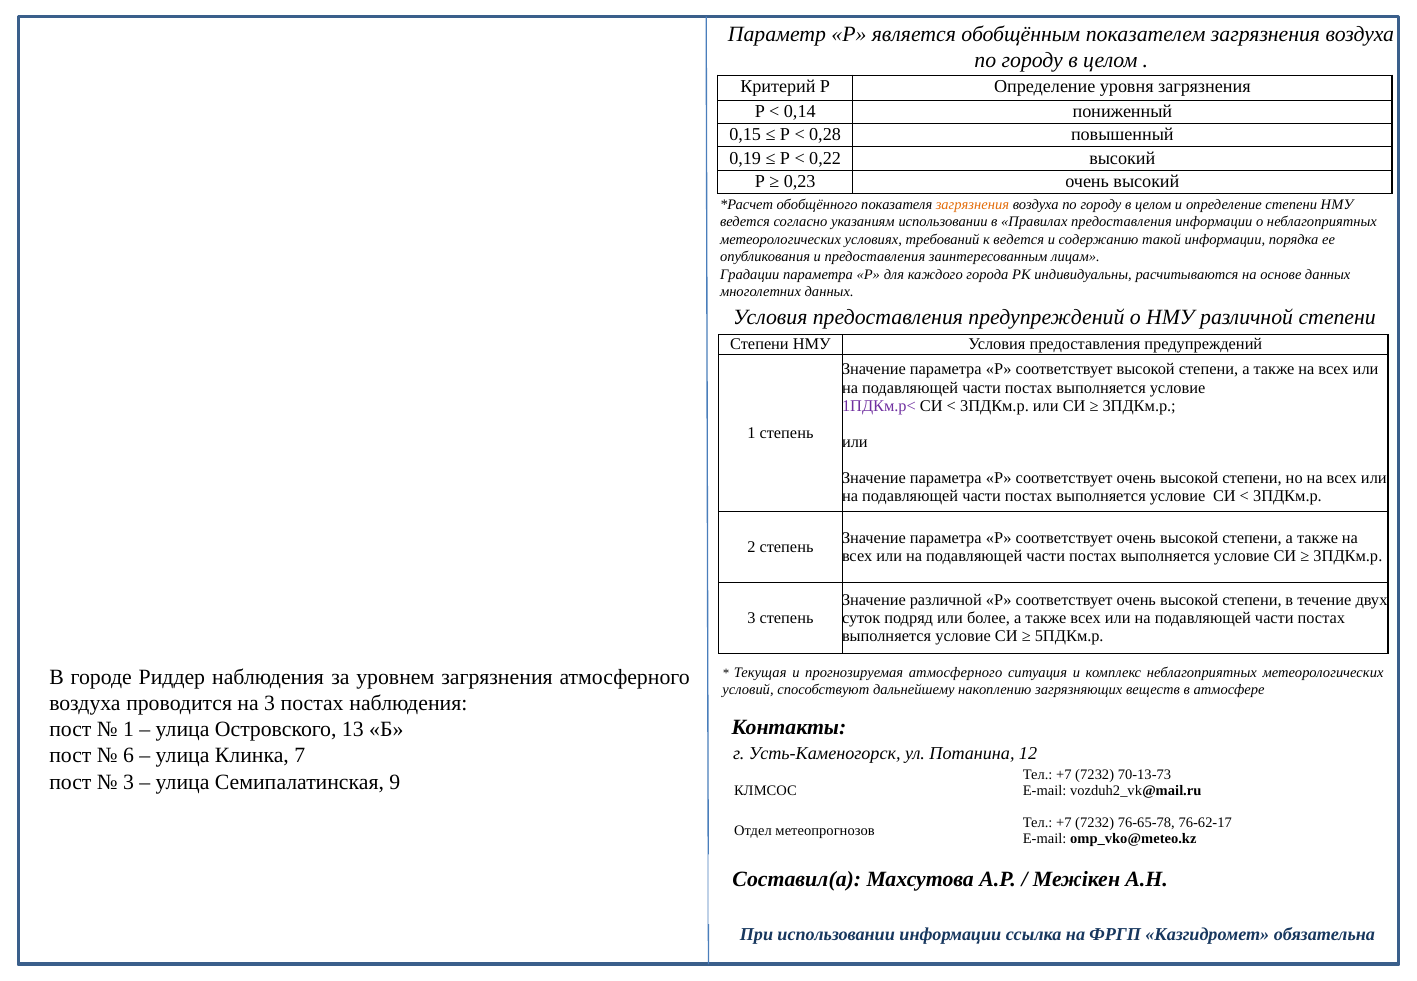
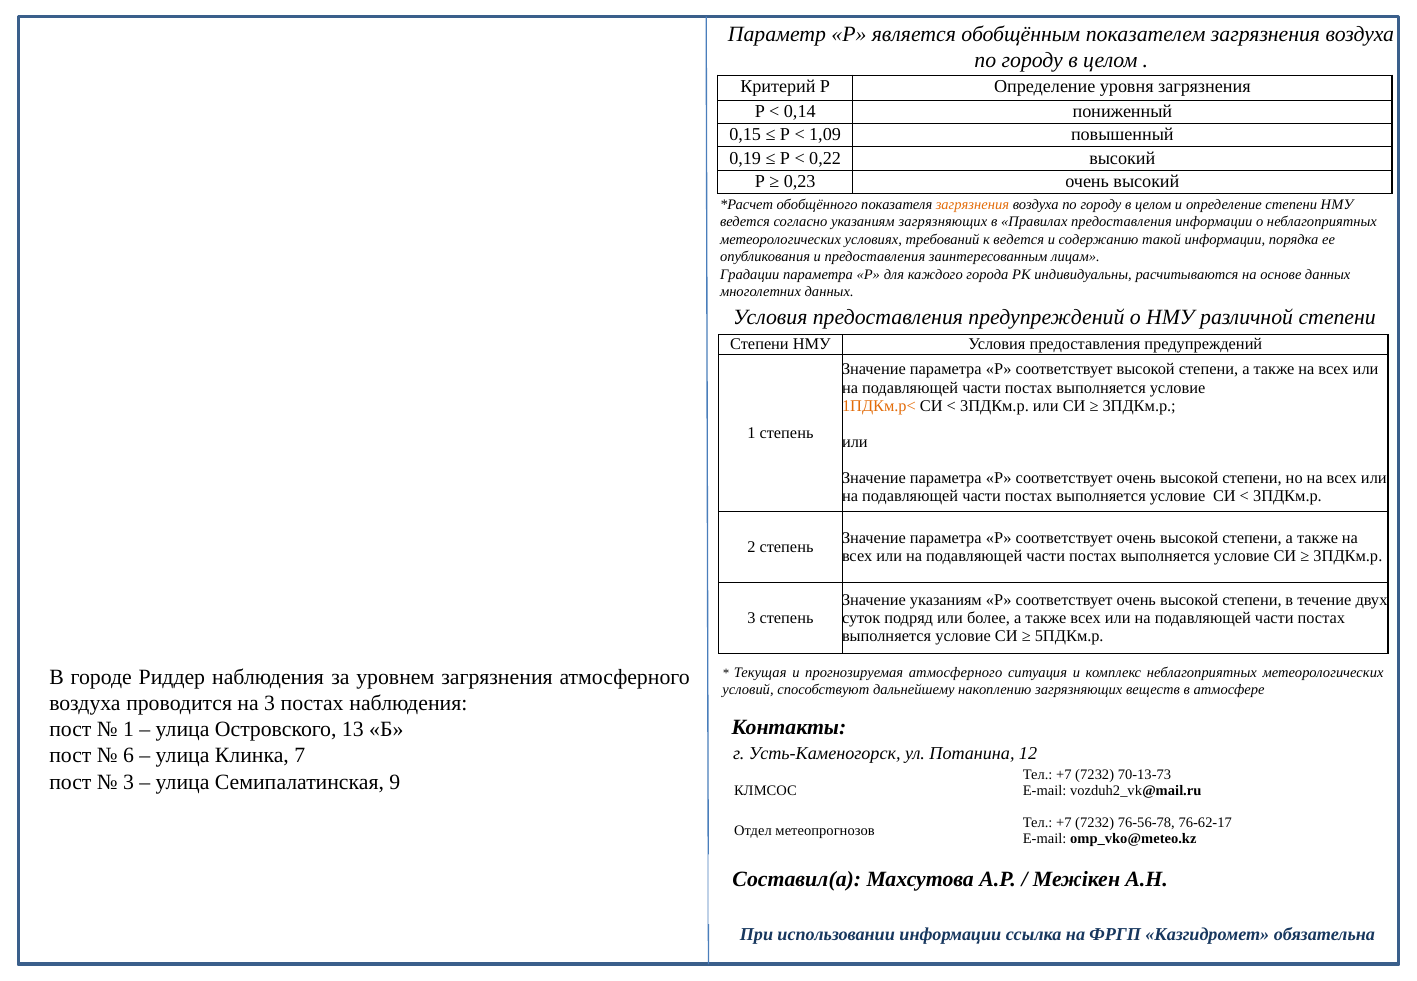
0,28: 0,28 -> 1,09
указаниям использовании: использовании -> загрязняющих
1ПДКм.р< colour: purple -> orange
Значение различной: различной -> указаниям
76-65-78: 76-65-78 -> 76-56-78
